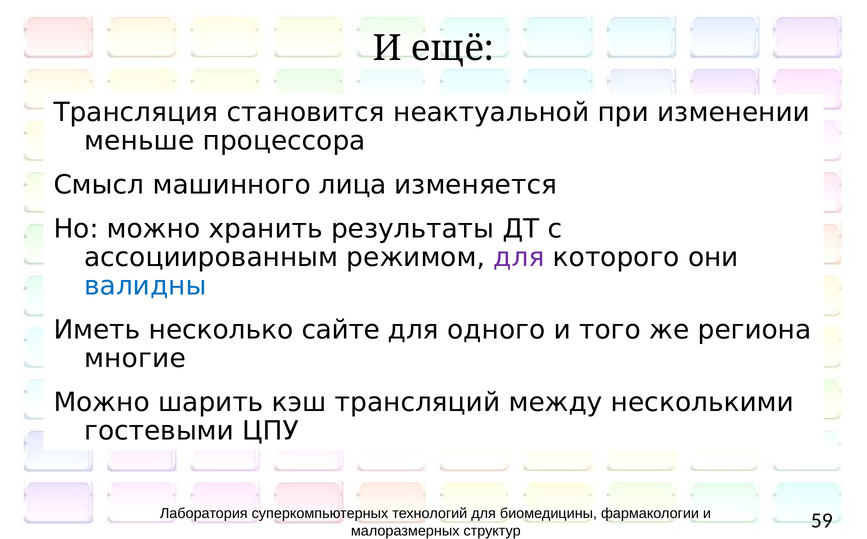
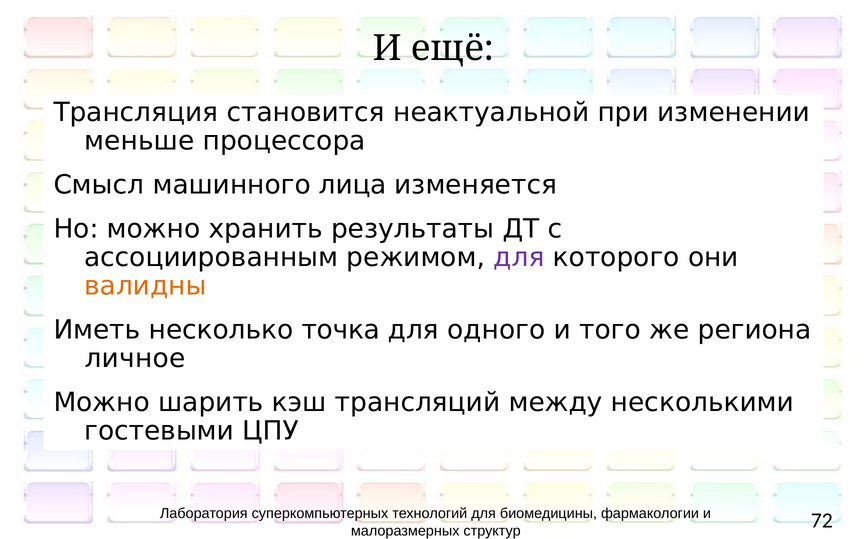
валидны colour: blue -> orange
сайте: сайте -> точка
многие: многие -> личное
59: 59 -> 72
